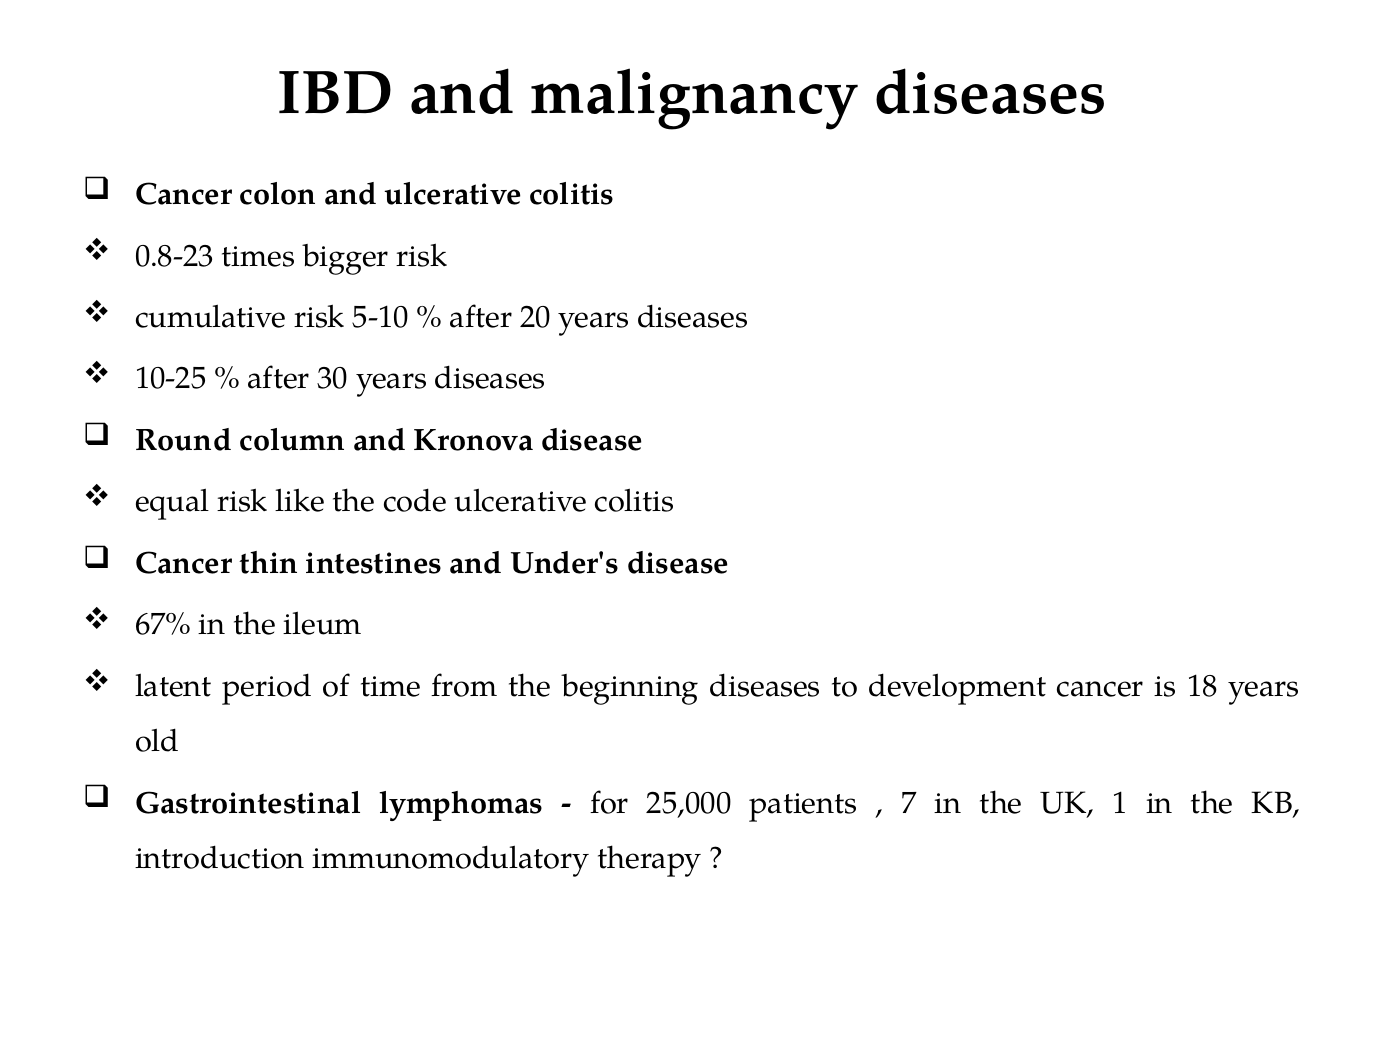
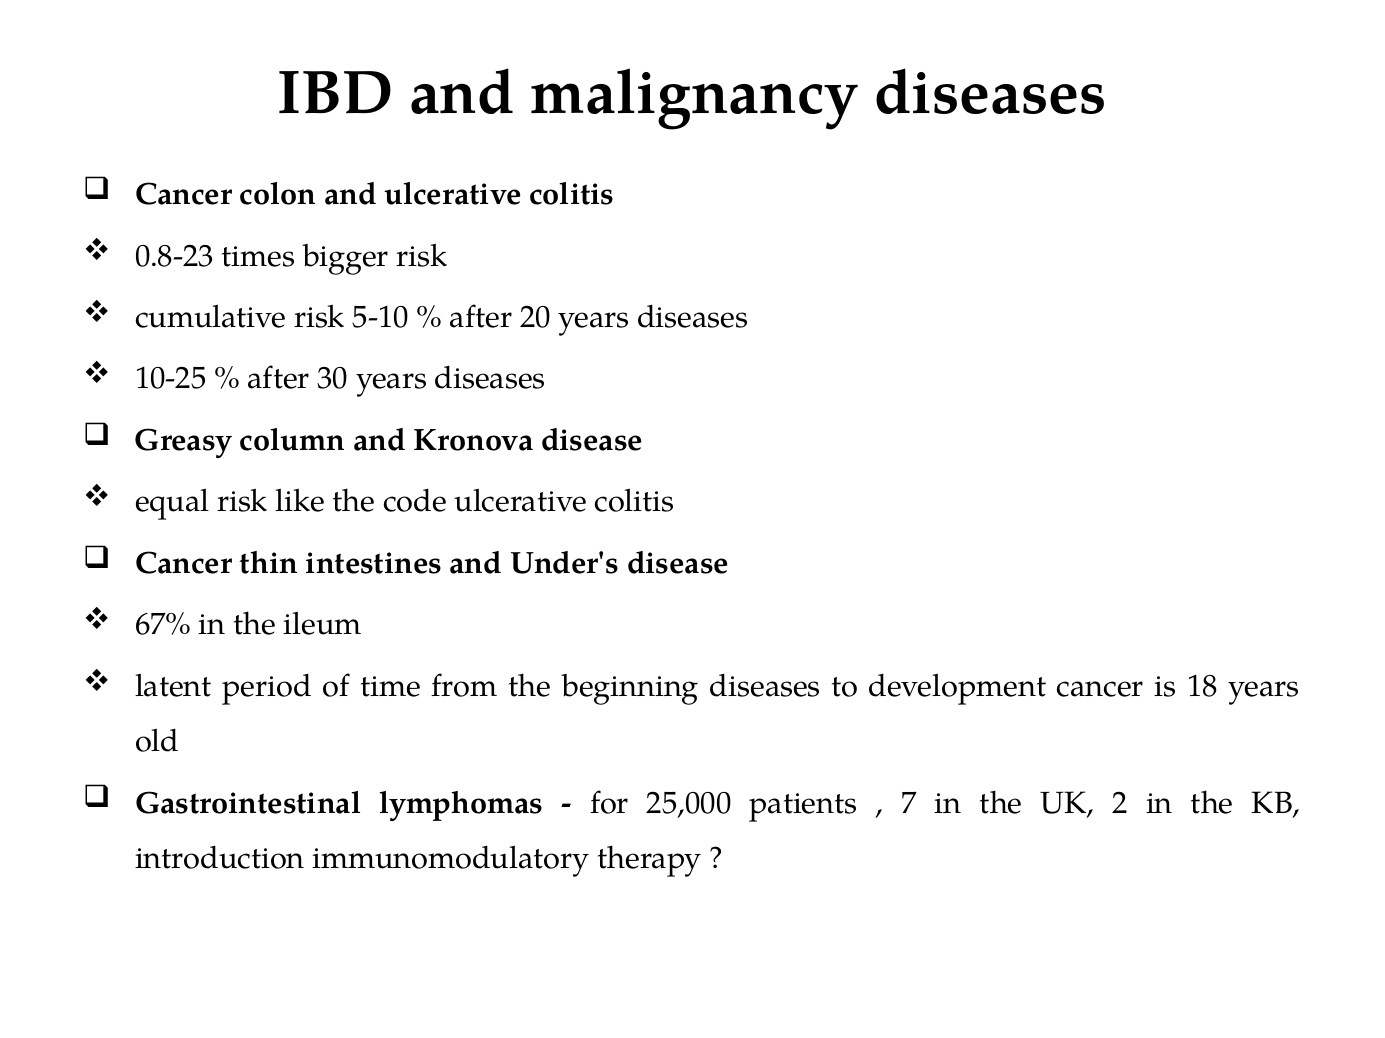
Round: Round -> Greasy
1: 1 -> 2
